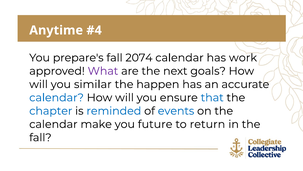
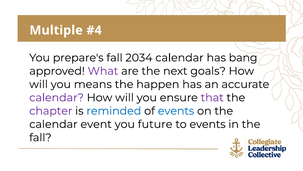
Anytime: Anytime -> Multiple
2074: 2074 -> 2034
work: work -> bang
similar: similar -> means
calendar at (57, 97) colour: blue -> purple
that colour: blue -> purple
chapter colour: blue -> purple
make: make -> event
to return: return -> events
